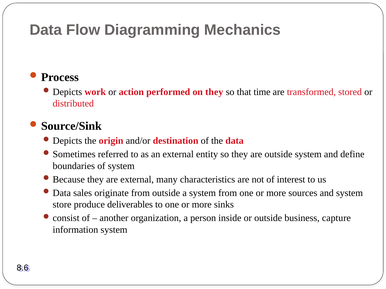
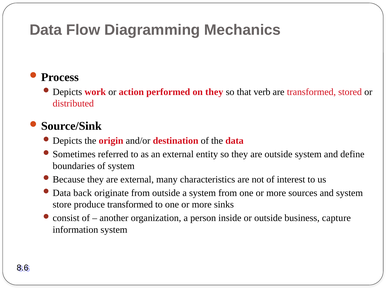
time: time -> verb
sales: sales -> back
produce deliverables: deliverables -> transformed
